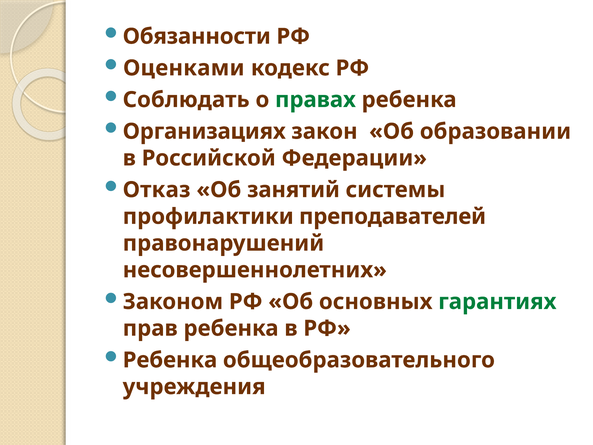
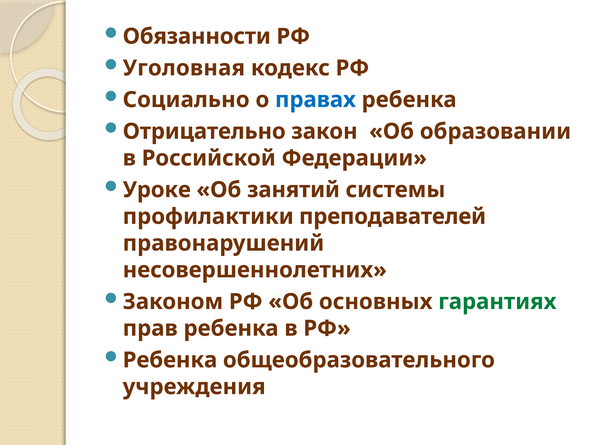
Оценками: Оценками -> Уголовная
Соблюдать: Соблюдать -> Социально
правах colour: green -> blue
Организациях: Организациях -> Отрицательно
Отказ: Отказ -> Уроке
